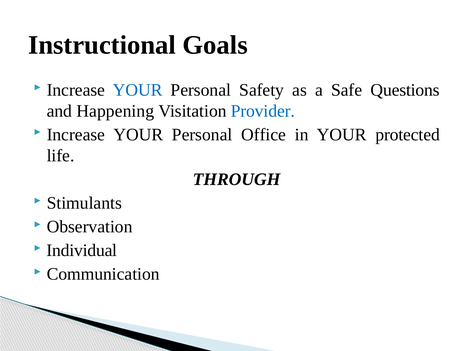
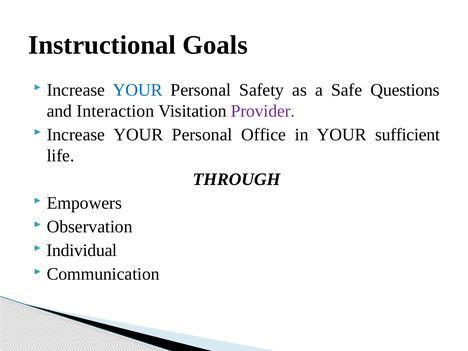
Happening: Happening -> Interaction
Provider colour: blue -> purple
protected: protected -> sufficient
Stimulants: Stimulants -> Empowers
